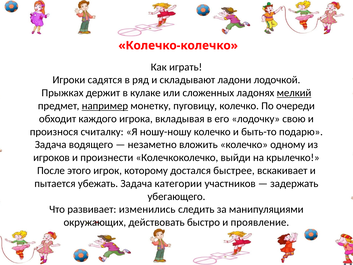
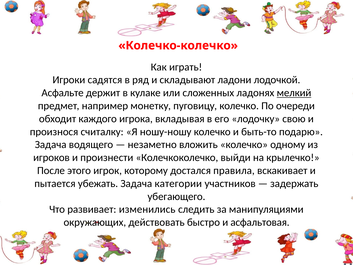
Прыжках: Прыжках -> Асфальте
например underline: present -> none
быстрее: быстрее -> правила
проявление: проявление -> асфальтовая
